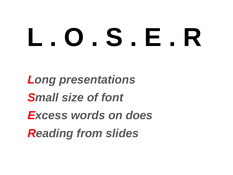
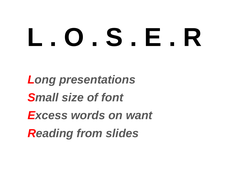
does: does -> want
